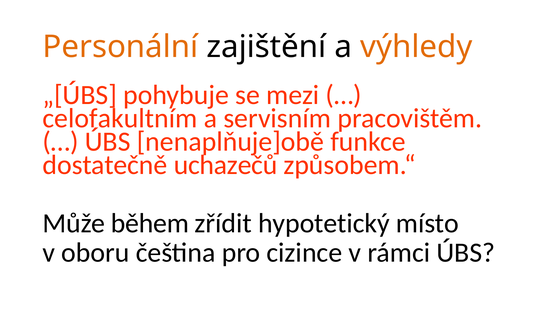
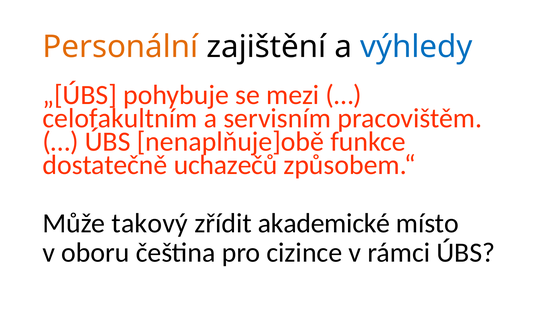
výhledy colour: orange -> blue
během: během -> takový
hypotetický: hypotetický -> akademické
